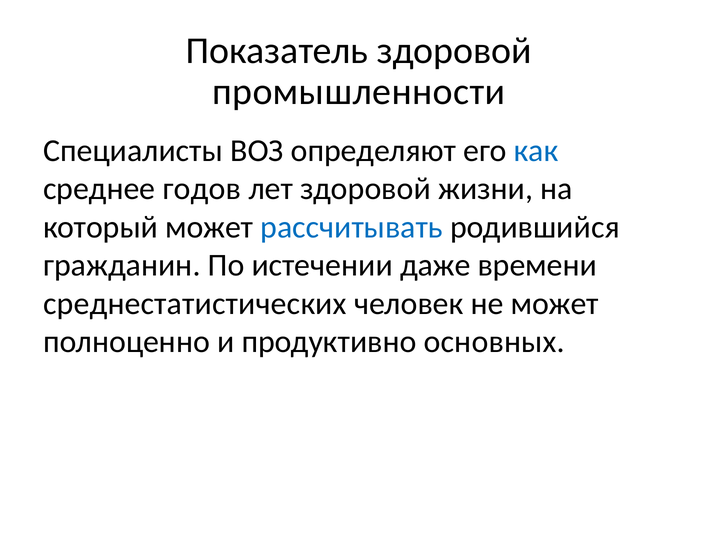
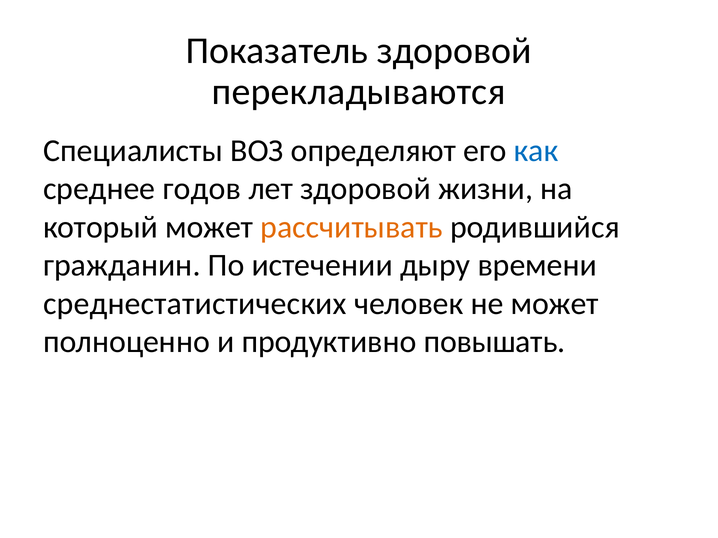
промышленности: промышленности -> перекладываются
рассчитывать colour: blue -> orange
даже: даже -> дыру
основных: основных -> повышать
